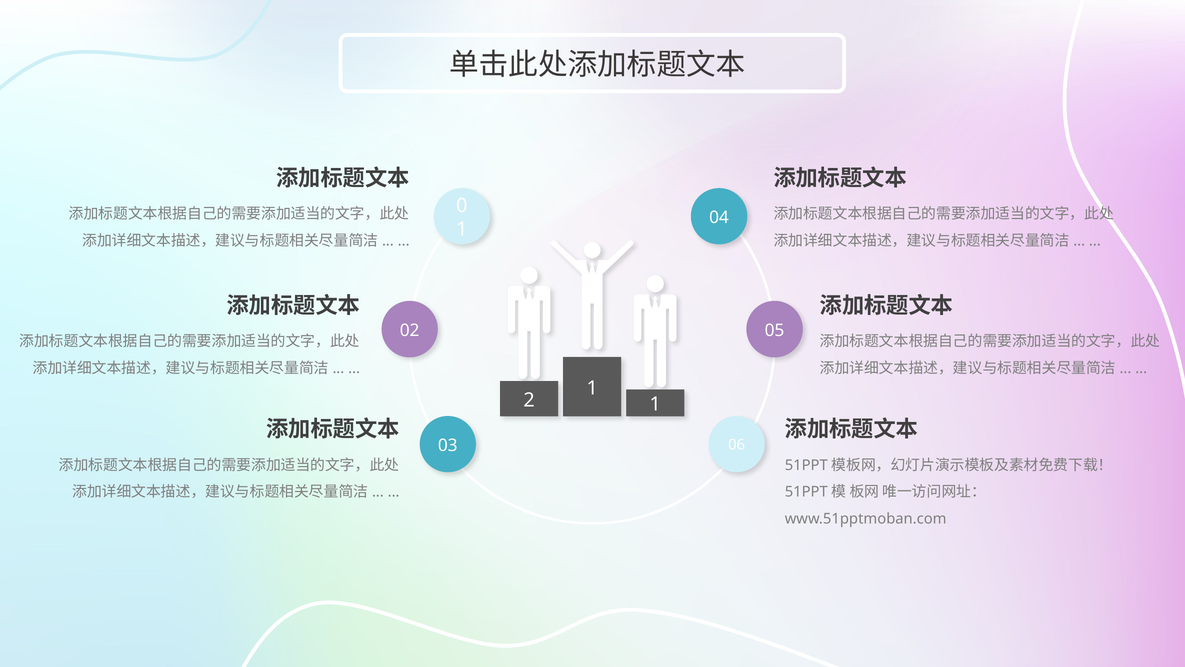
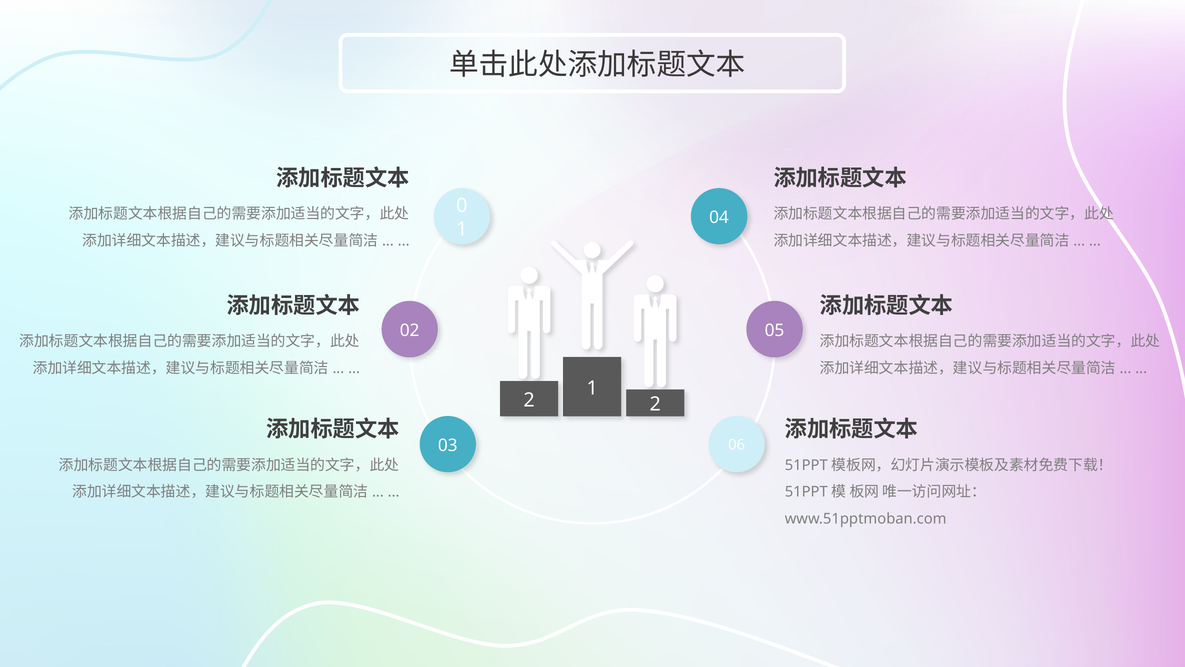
2 1: 1 -> 2
